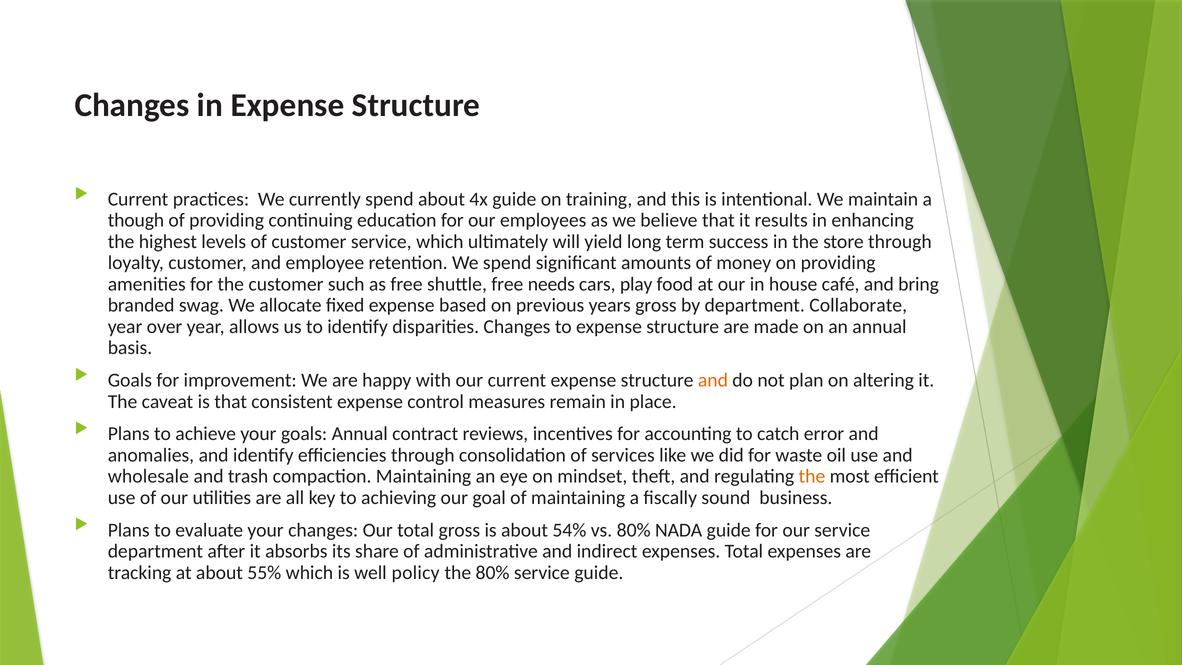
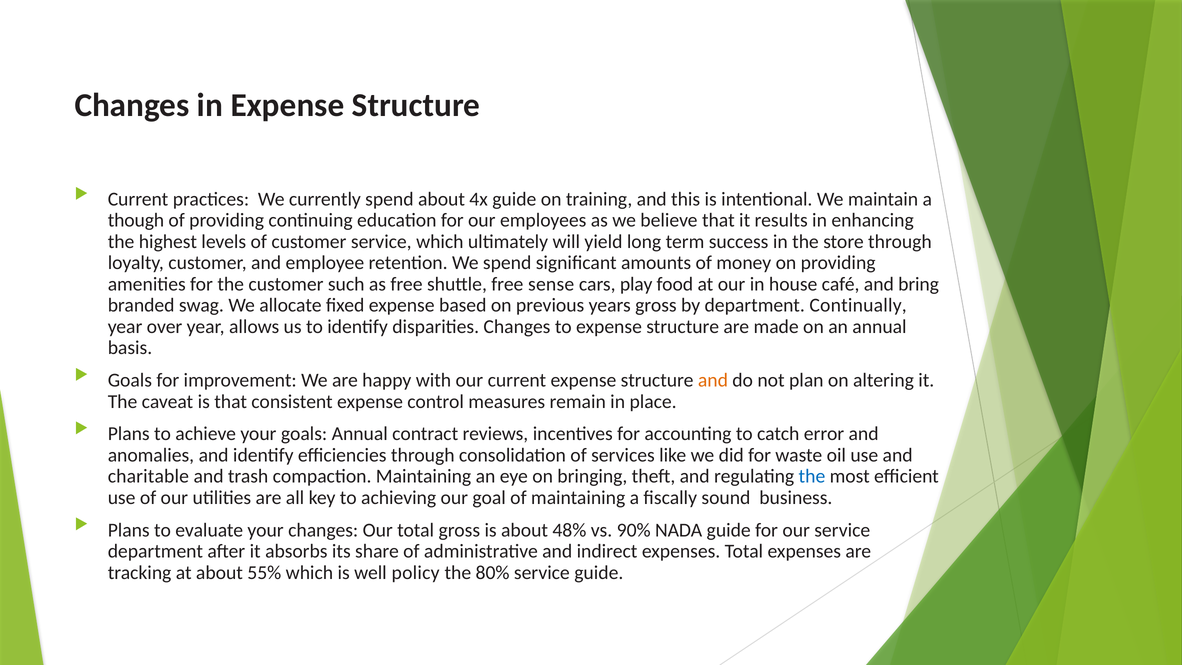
needs: needs -> sense
Collaborate: Collaborate -> Continually
wholesale: wholesale -> charitable
mindset: mindset -> bringing
the at (812, 476) colour: orange -> blue
54%: 54% -> 48%
vs 80%: 80% -> 90%
